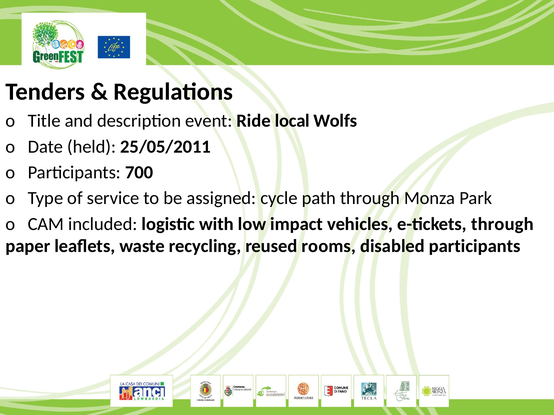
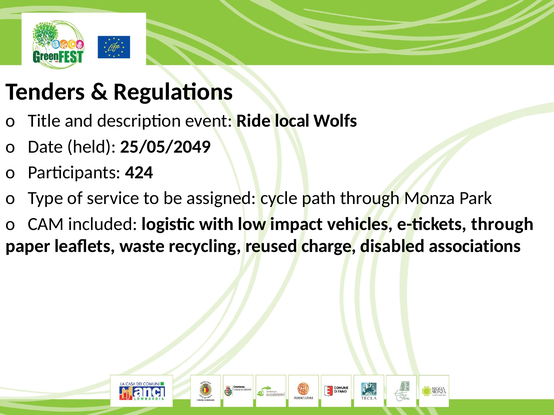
25/05/2011: 25/05/2011 -> 25/05/2049
700: 700 -> 424
rooms: rooms -> charge
disabled participants: participants -> associations
